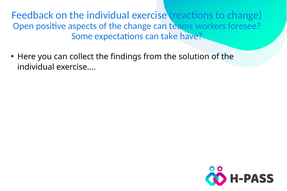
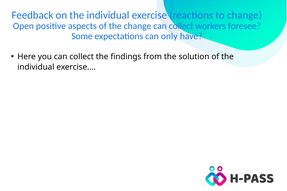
change can teams: teams -> collect
take: take -> only
